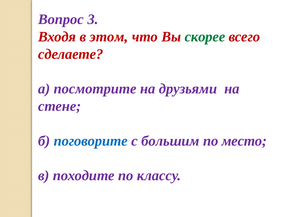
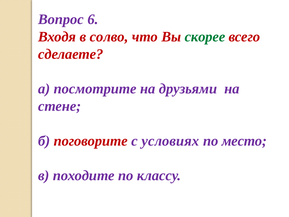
3: 3 -> 6
этом: этом -> солво
поговорите colour: blue -> red
большим: большим -> условиях
